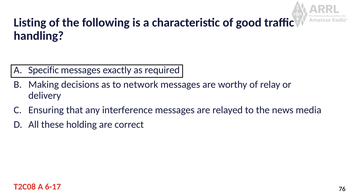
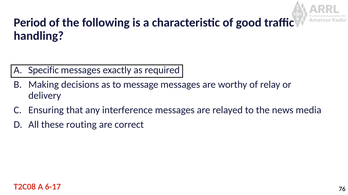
Listing: Listing -> Period
network: network -> message
holding: holding -> routing
